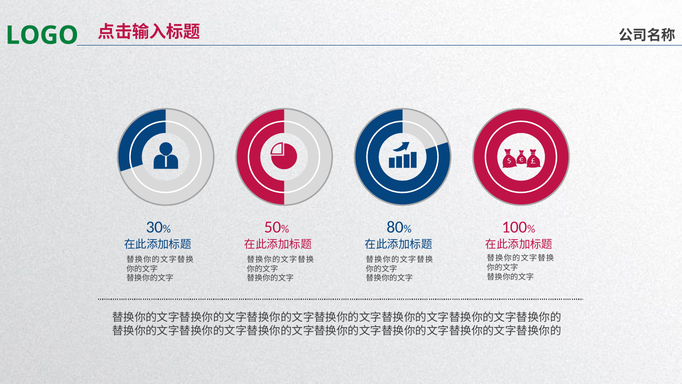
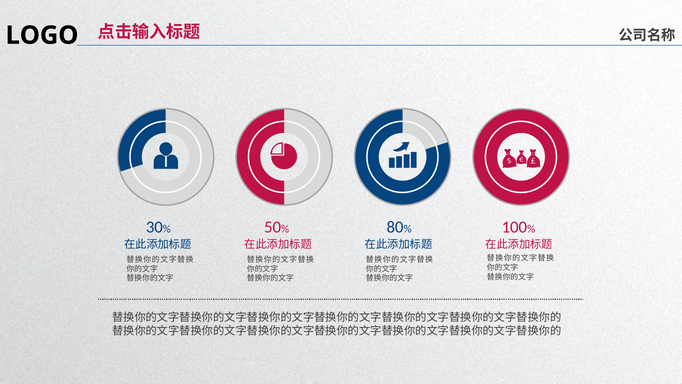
LOGO colour: green -> black
